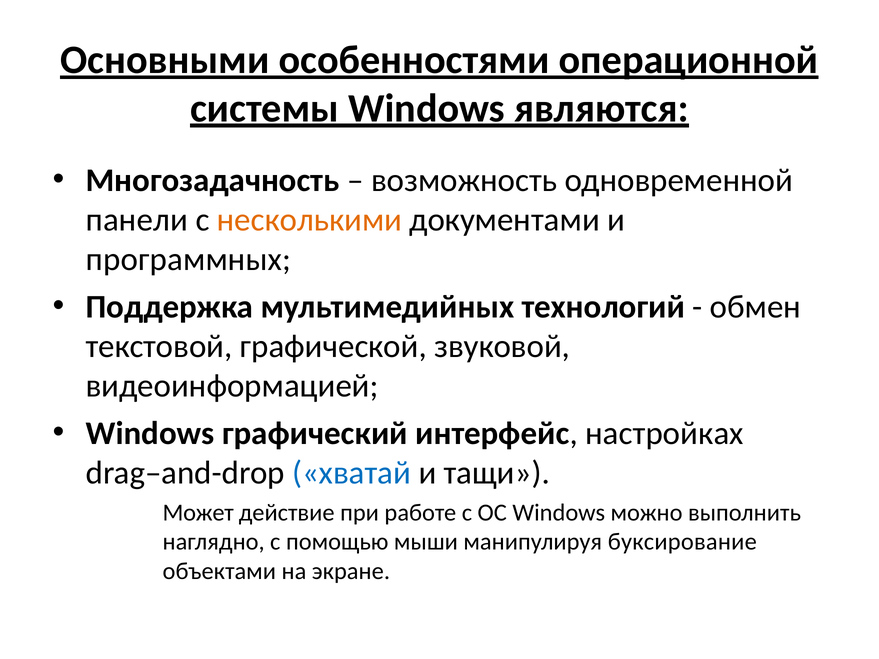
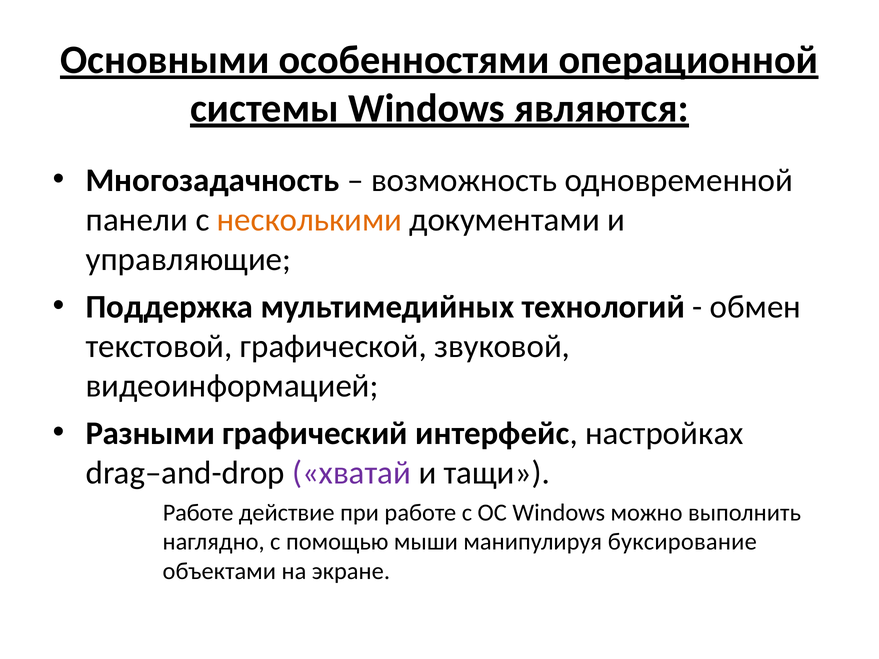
программных: программных -> управляющие
Windows at (150, 433): Windows -> Разными
хватай colour: blue -> purple
Может at (198, 513): Может -> Работе
